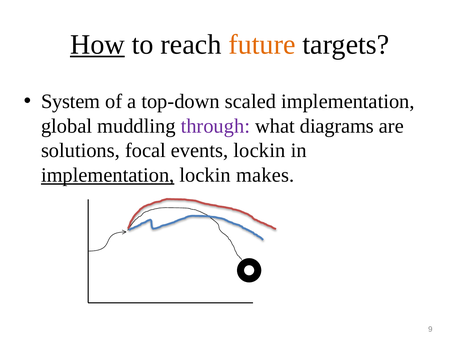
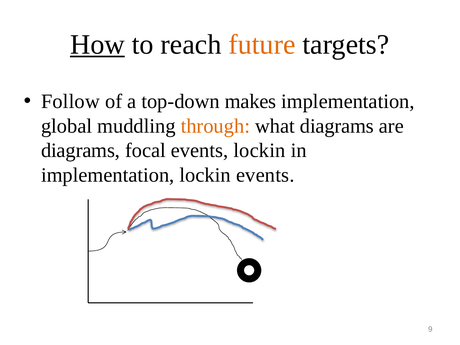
System: System -> Follow
scaled: scaled -> makes
through colour: purple -> orange
solutions at (80, 151): solutions -> diagrams
implementation at (108, 175) underline: present -> none
lockin makes: makes -> events
